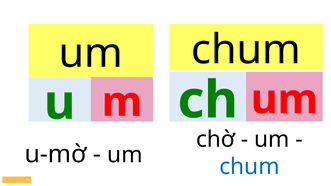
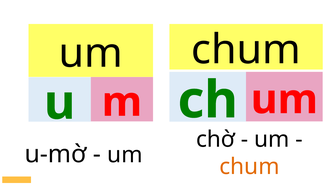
chum at (249, 167) colour: blue -> orange
